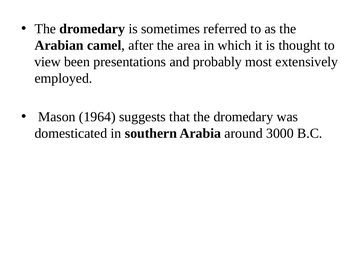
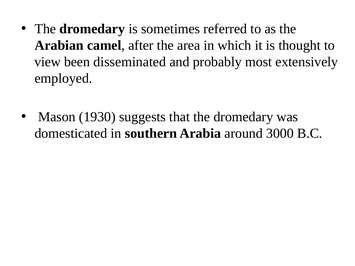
presentations: presentations -> disseminated
1964: 1964 -> 1930
